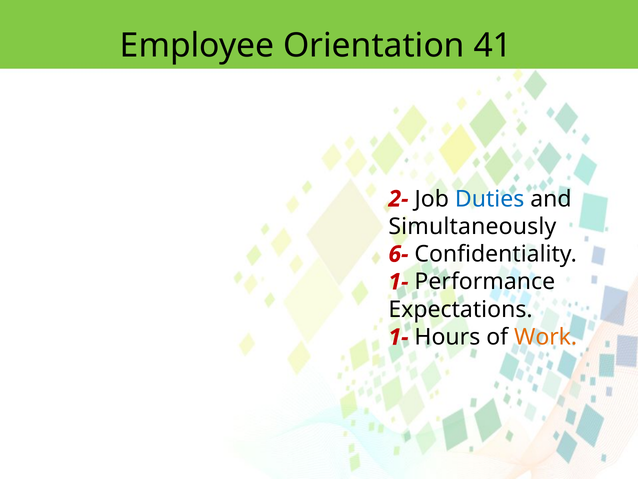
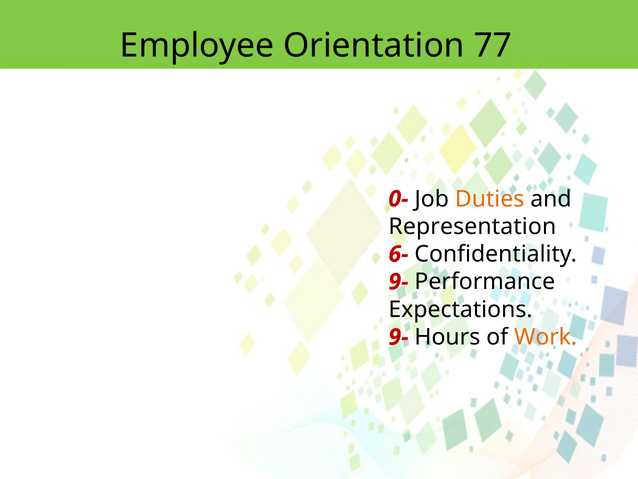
41: 41 -> 77
2-: 2- -> 0-
Duties colour: blue -> orange
Simultaneously: Simultaneously -> Representation
1- at (398, 282): 1- -> 9-
1- at (398, 337): 1- -> 9-
